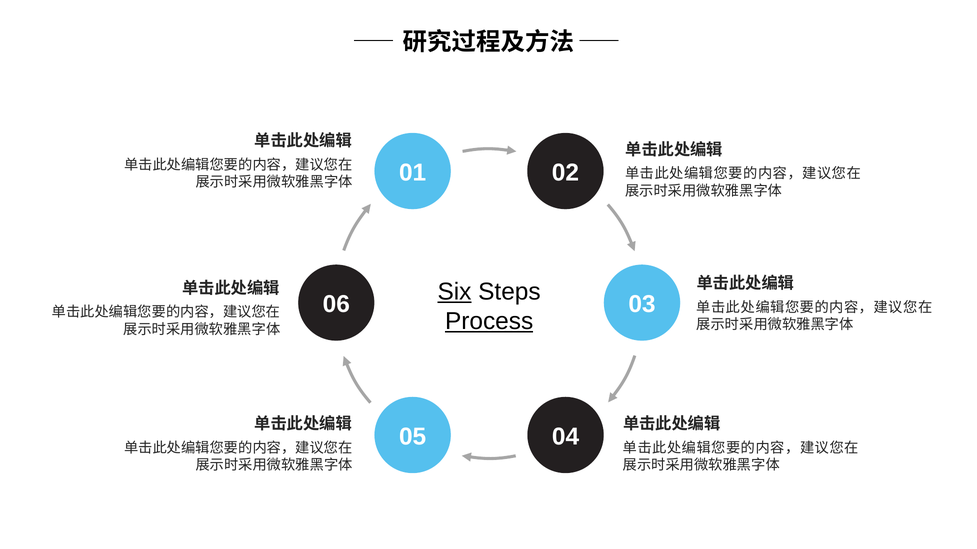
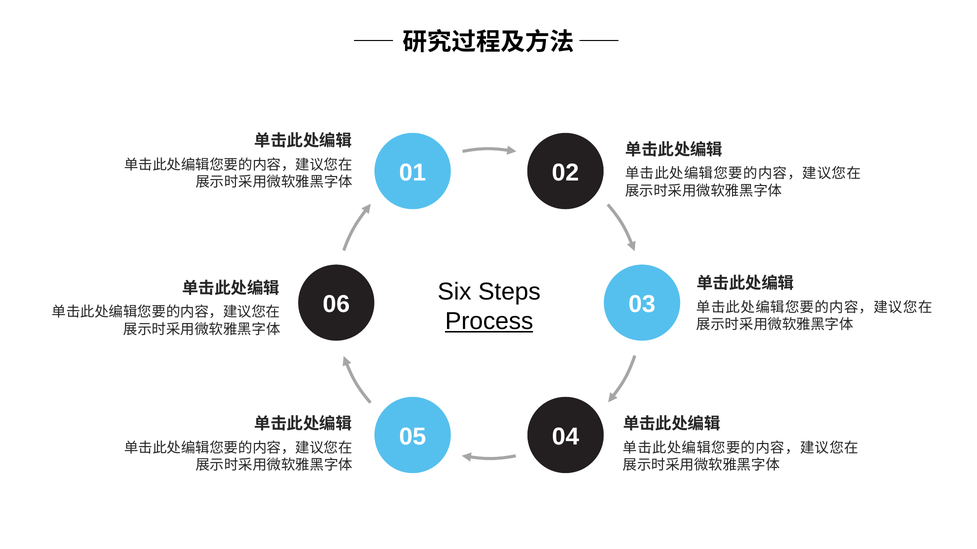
Six underline: present -> none
